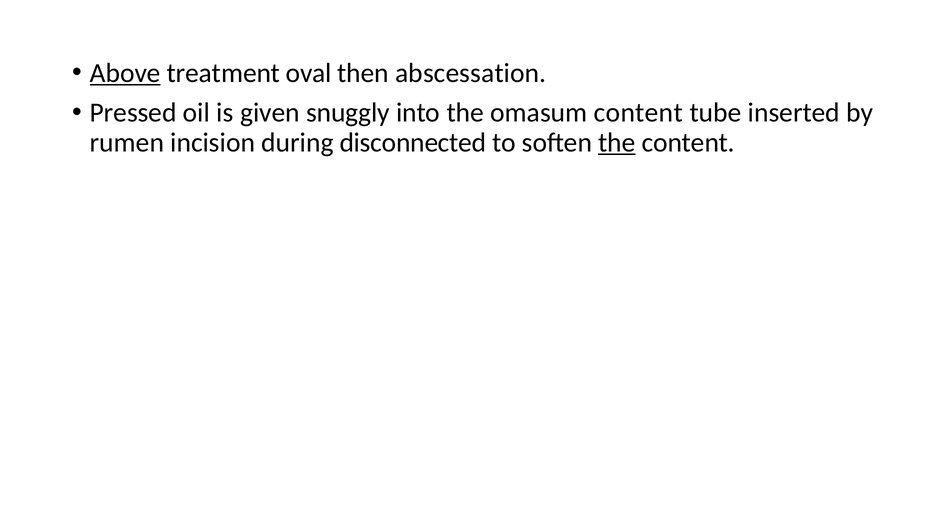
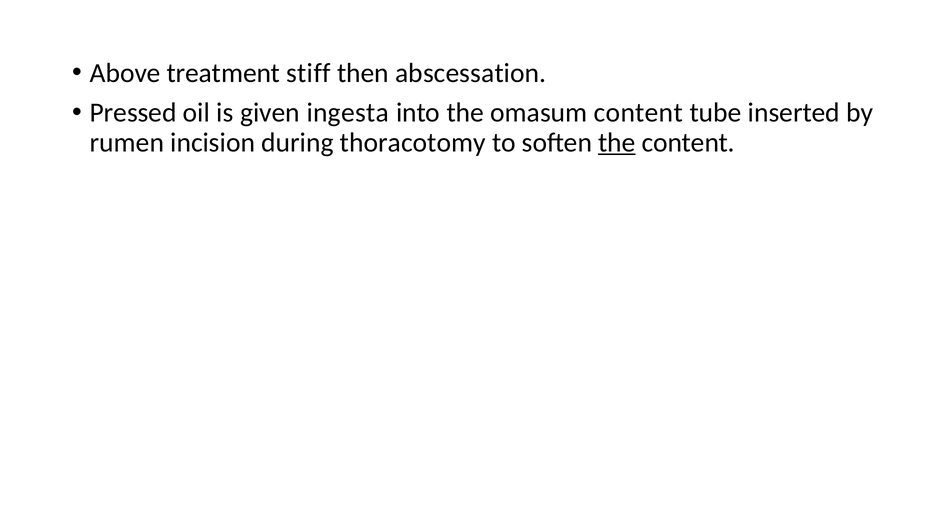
Above underline: present -> none
oval: oval -> stiff
snuggly: snuggly -> ingesta
disconnected: disconnected -> thoracotomy
